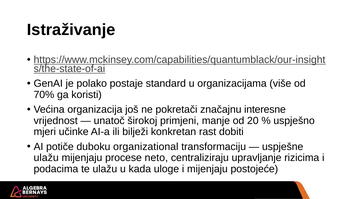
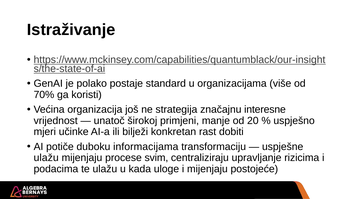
pokretači: pokretači -> strategija
organizational: organizational -> informacijama
neto: neto -> svim
